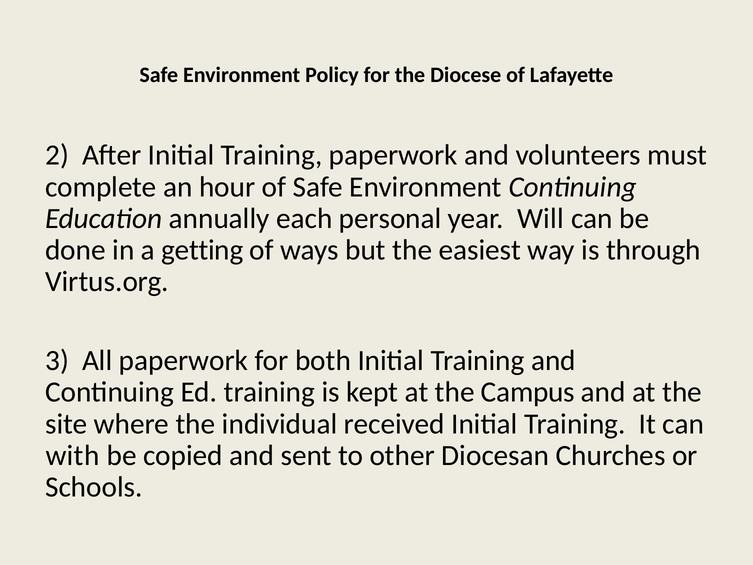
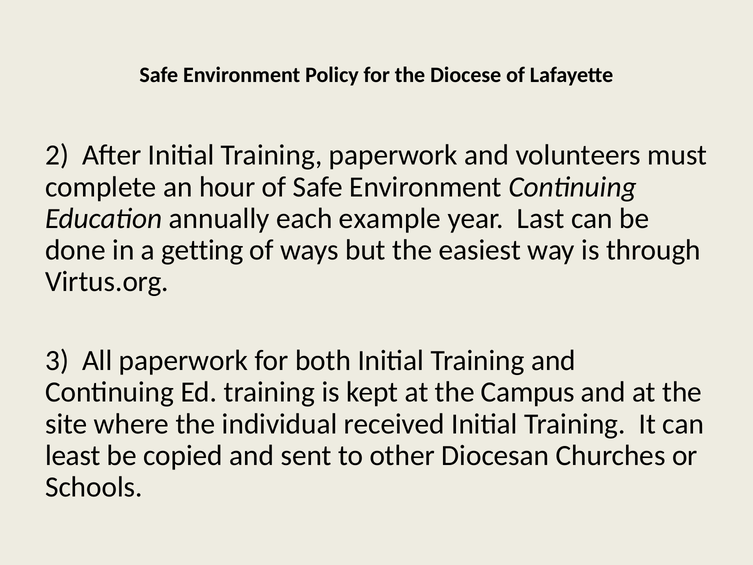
personal: personal -> example
Will: Will -> Last
with: with -> least
